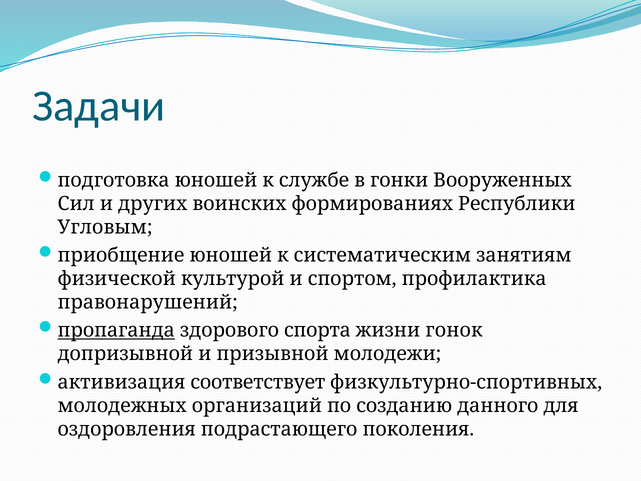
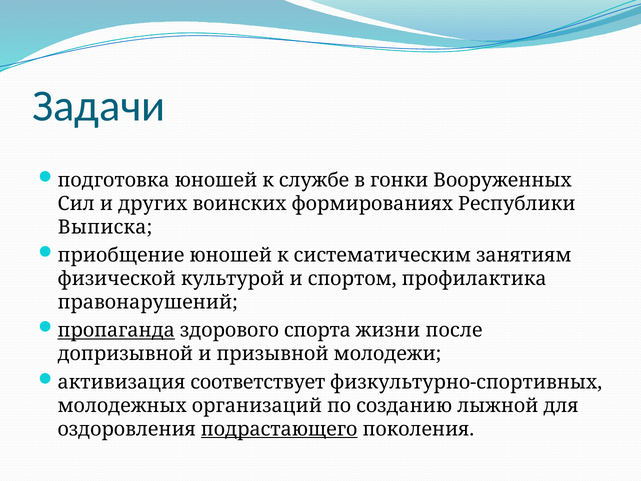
Угловым: Угловым -> Выписка
гонок: гонок -> после
данного: данного -> лыжной
подрастающего underline: none -> present
